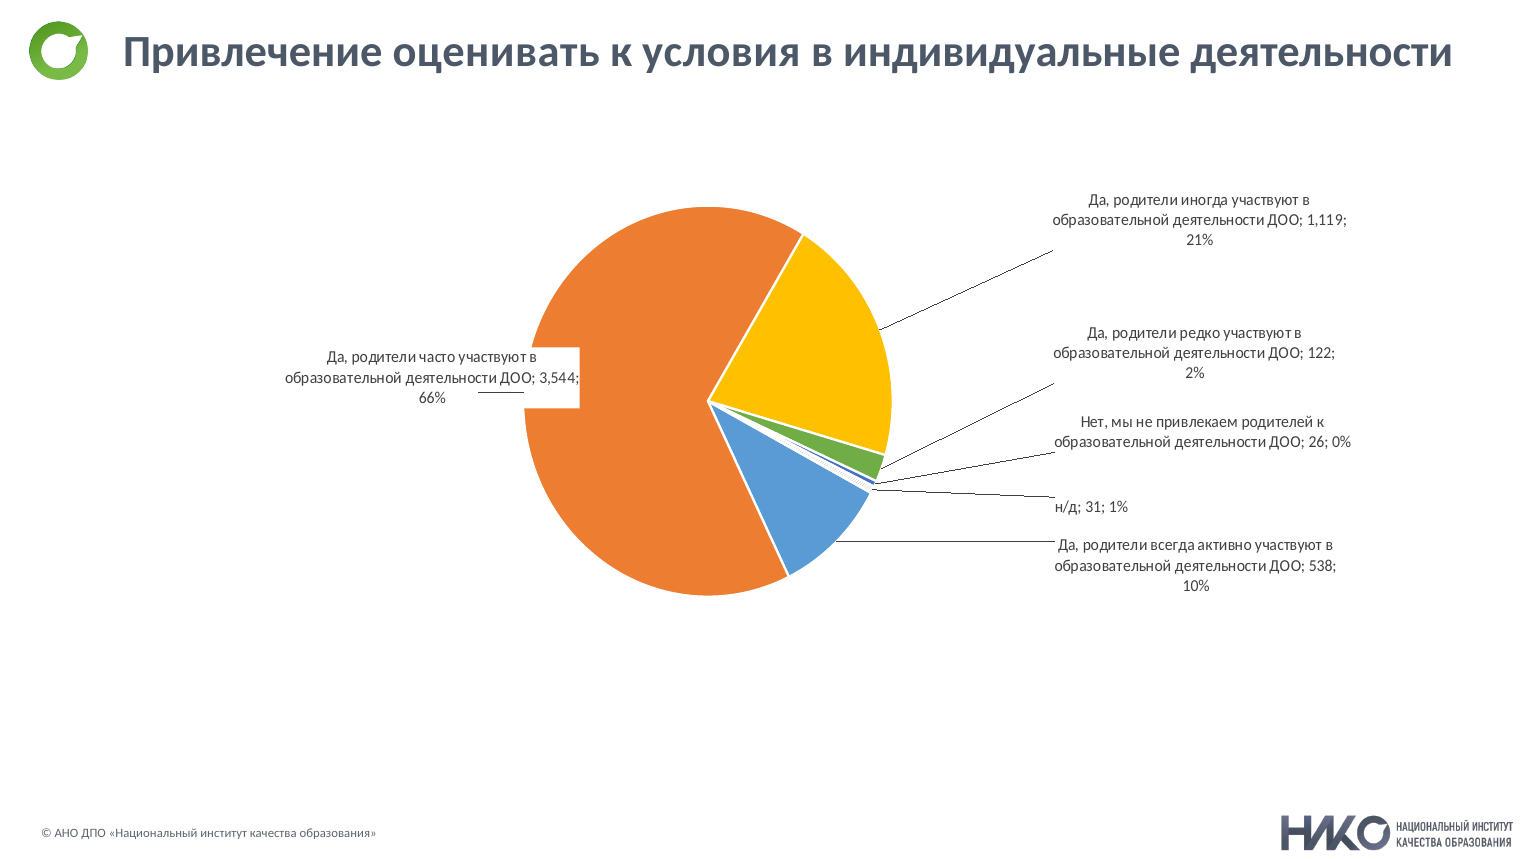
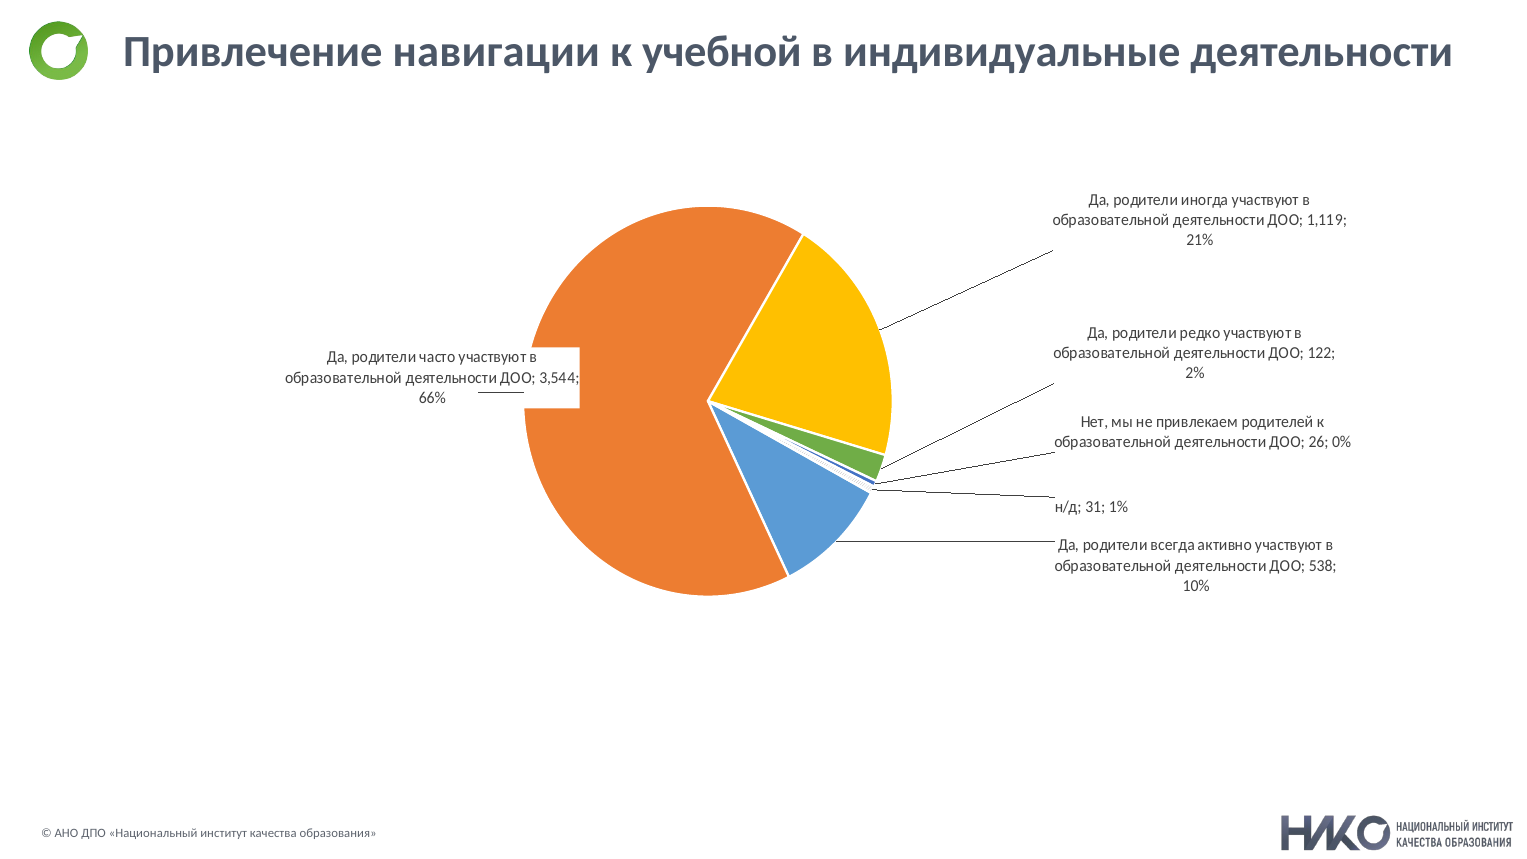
оценивать: оценивать -> навигации
условия: условия -> учебной
